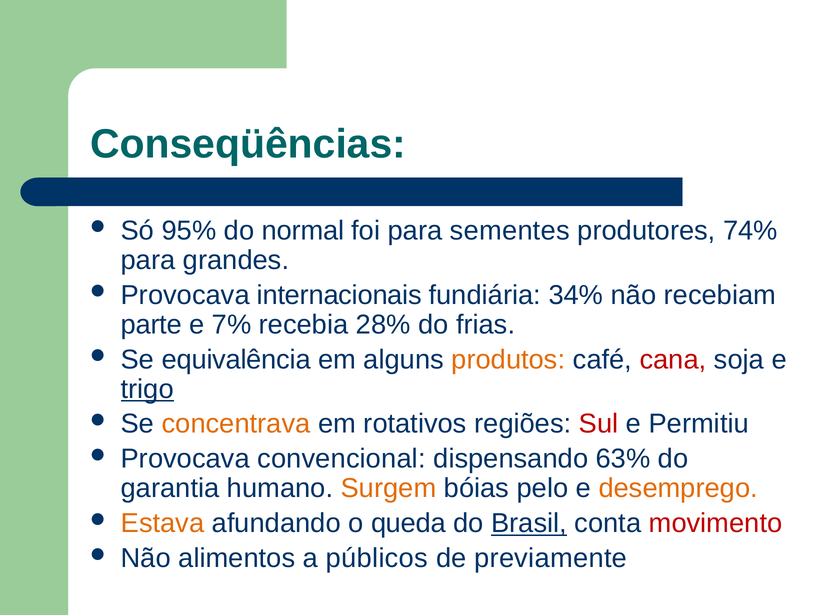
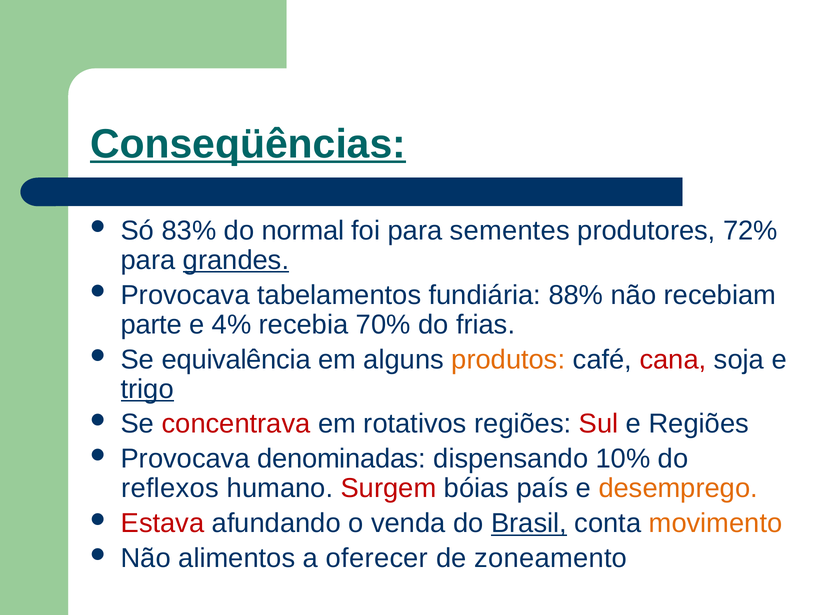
Conseqüências underline: none -> present
95%: 95% -> 83%
74%: 74% -> 72%
grandes underline: none -> present
internacionais: internacionais -> tabelamentos
34%: 34% -> 88%
7%: 7% -> 4%
28%: 28% -> 70%
concentrava colour: orange -> red
e Permitiu: Permitiu -> Regiões
convencional: convencional -> denominadas
63%: 63% -> 10%
garantia: garantia -> reflexos
Surgem colour: orange -> red
pelo: pelo -> país
Estava colour: orange -> red
queda: queda -> venda
movimento colour: red -> orange
públicos: públicos -> oferecer
previamente: previamente -> zoneamento
